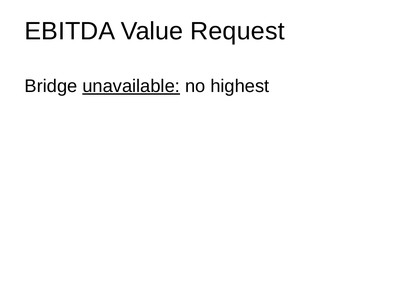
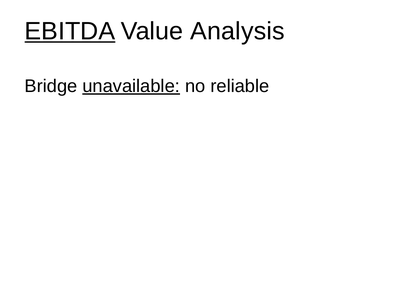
EBITDA underline: none -> present
Request: Request -> Analysis
highest: highest -> reliable
